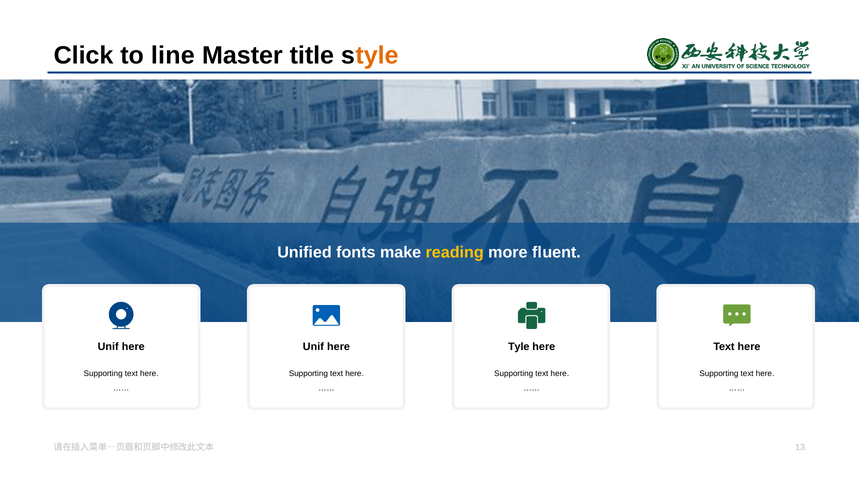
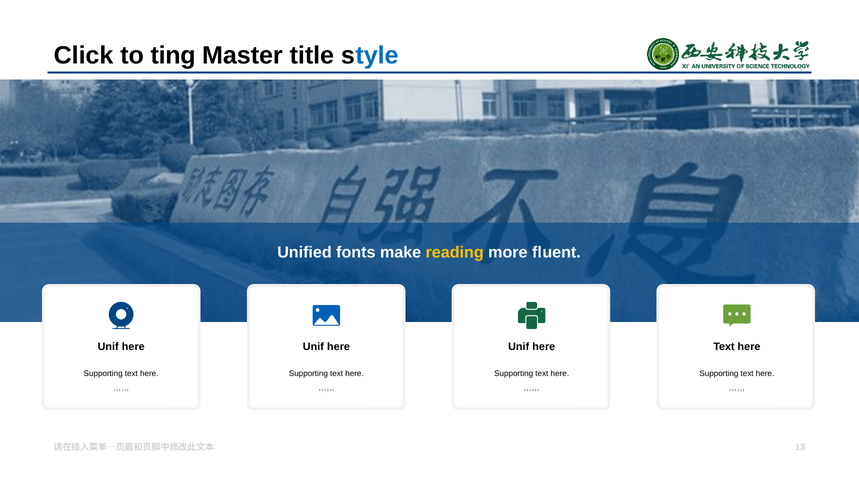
line: line -> ting
tyle at (377, 56) colour: orange -> blue
Tyle at (519, 347): Tyle -> Unif
